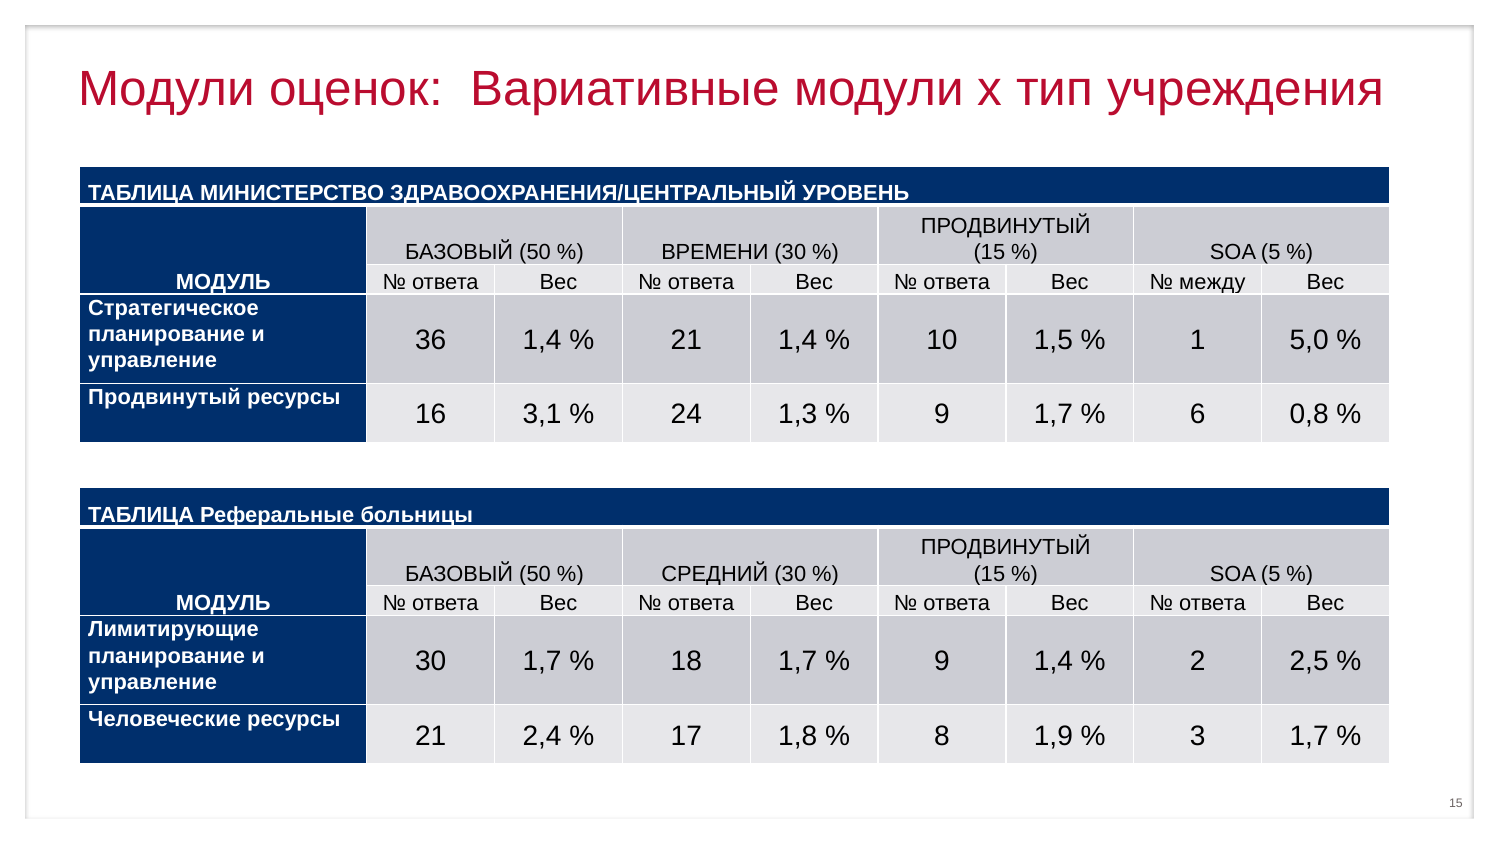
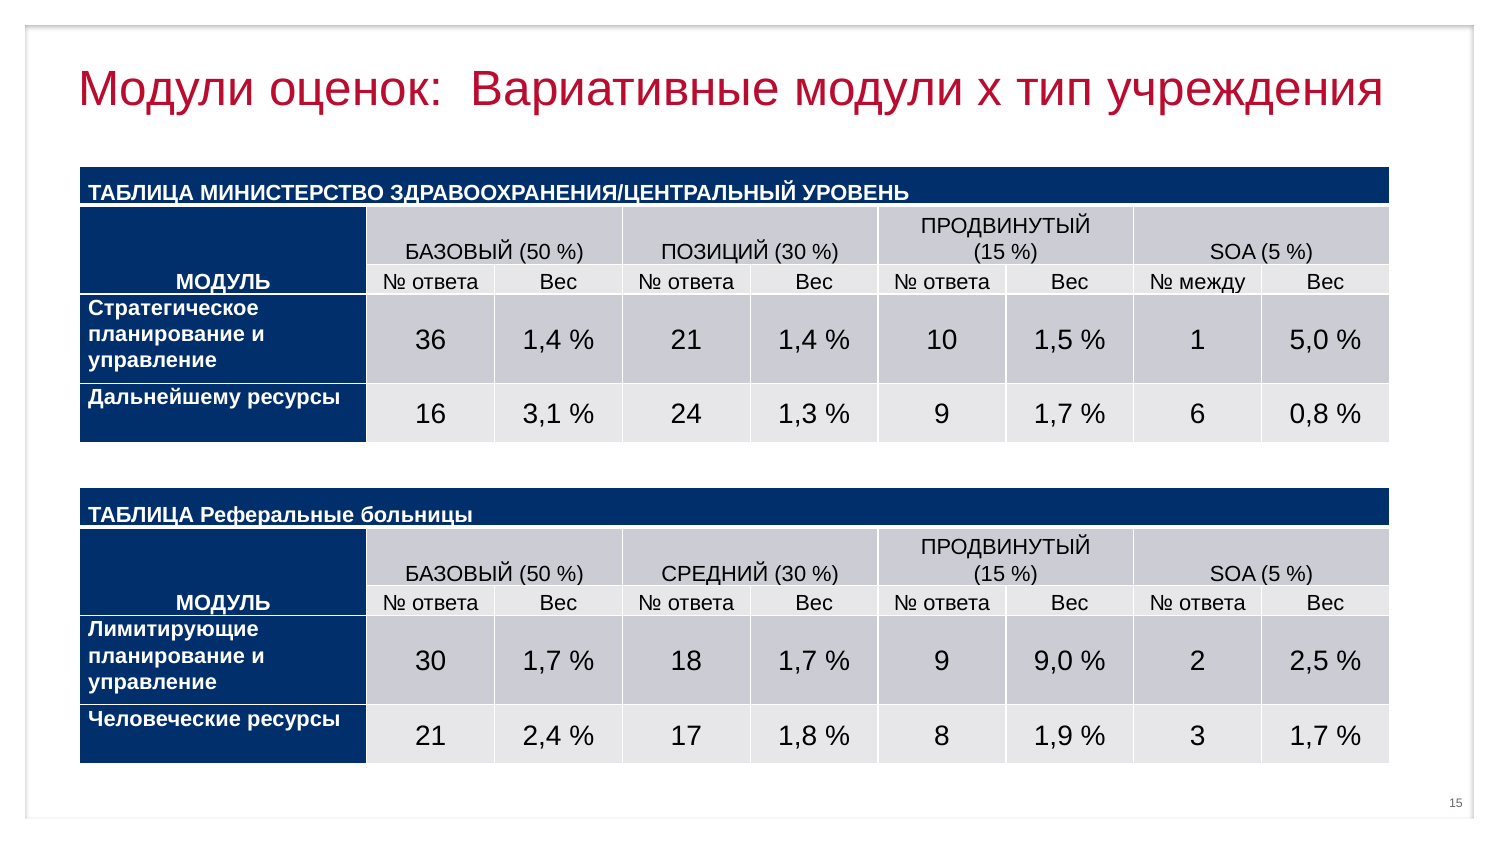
ВРЕМЕНИ: ВРЕМЕНИ -> ПОЗИЦИЙ
Продвинутый at (165, 398): Продвинутый -> Дальнейшему
9 1,4: 1,4 -> 9,0
